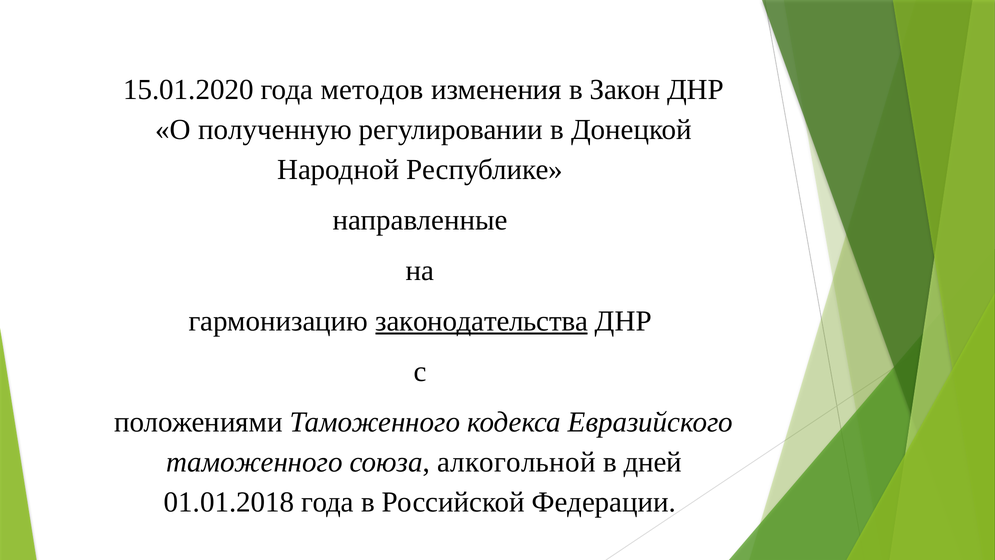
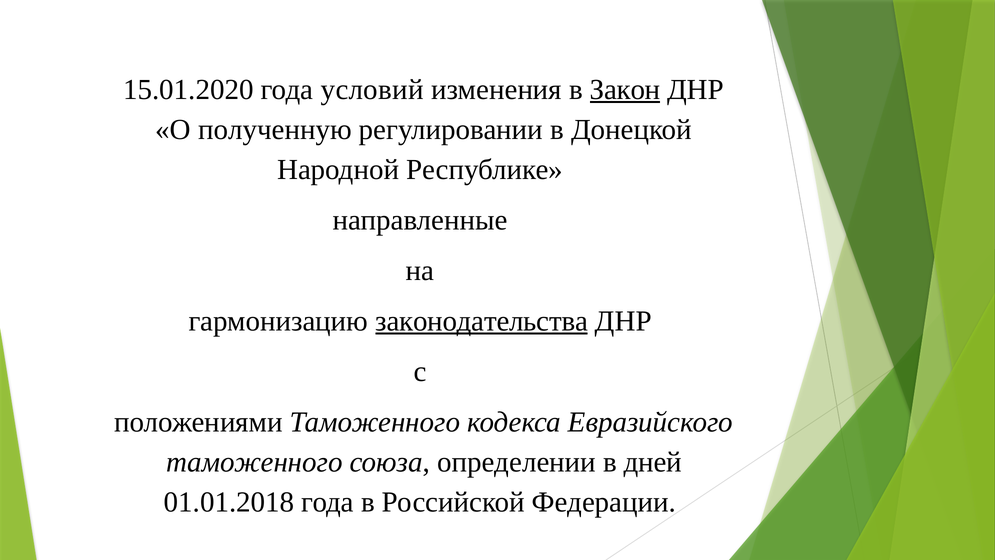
методов: методов -> условий
Закон underline: none -> present
алкогольной: алкогольной -> определении
